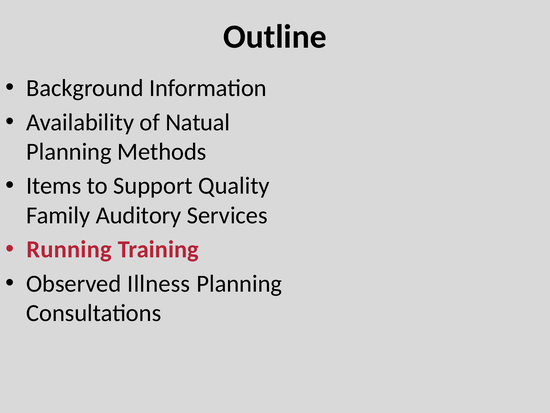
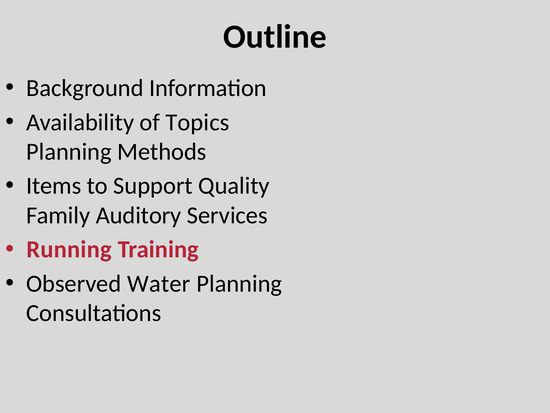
Natual: Natual -> Topics
Illness: Illness -> Water
